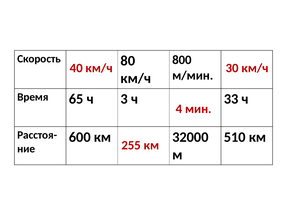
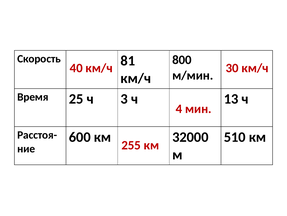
80: 80 -> 81
65: 65 -> 25
33: 33 -> 13
